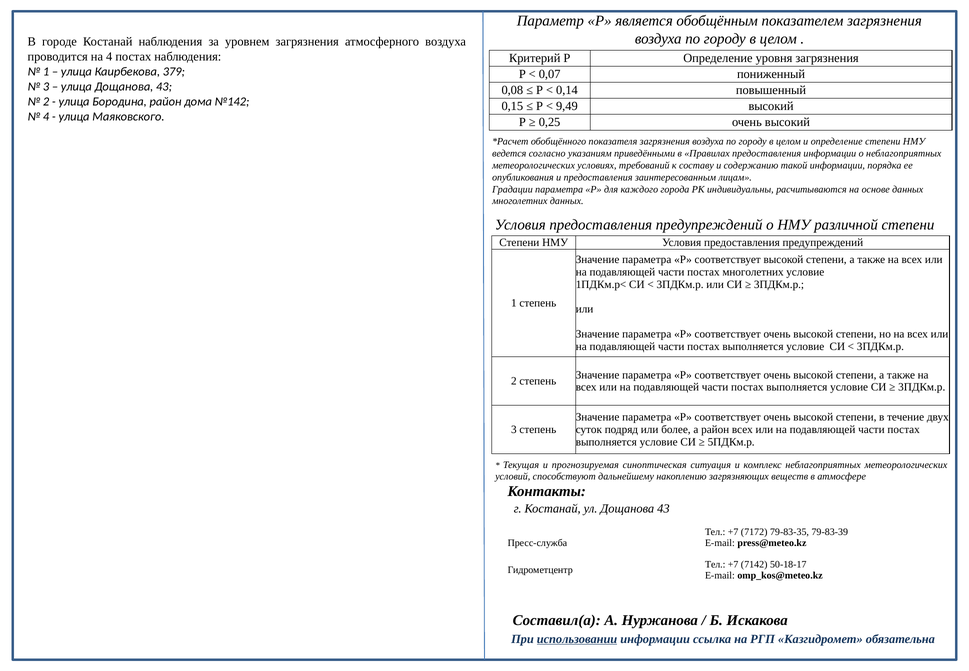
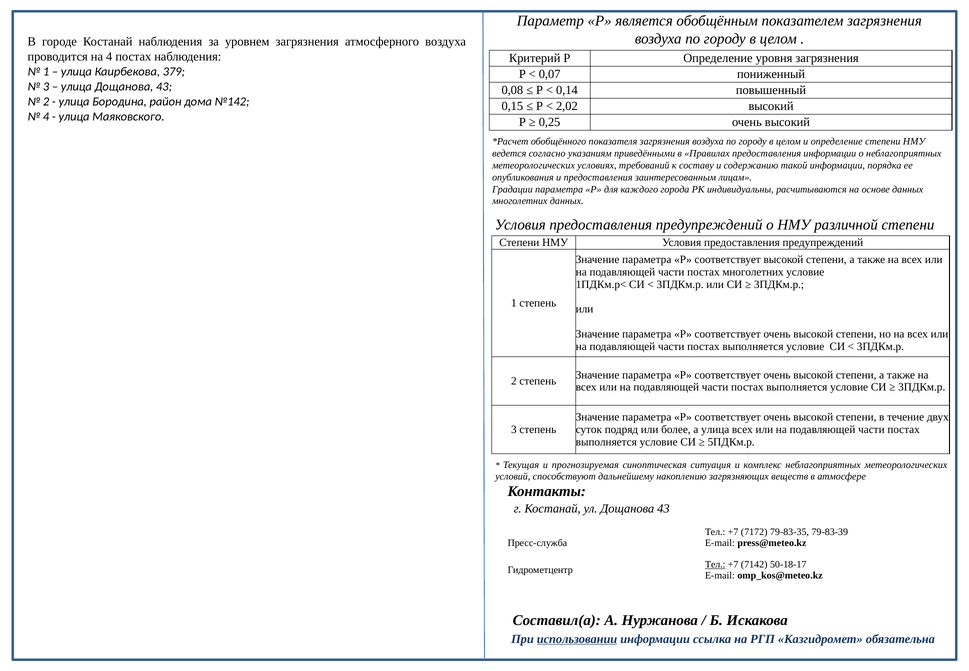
9,49: 9,49 -> 2,02
а район: район -> улица
Тел at (715, 564) underline: none -> present
